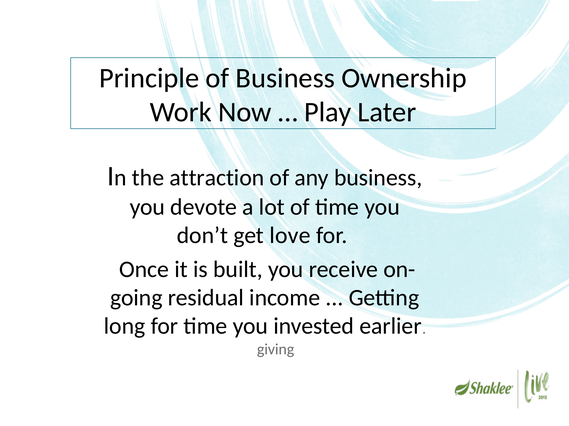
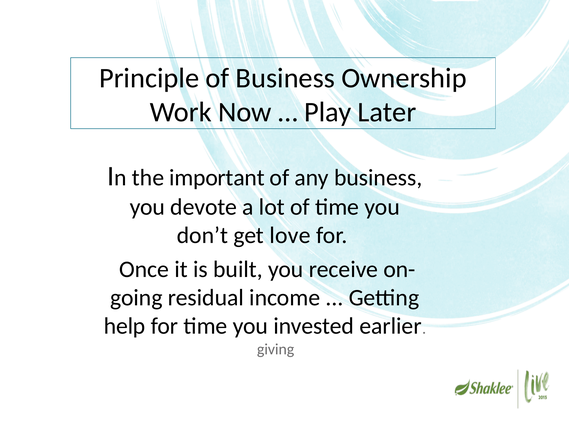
attraction: attraction -> important
long: long -> help
